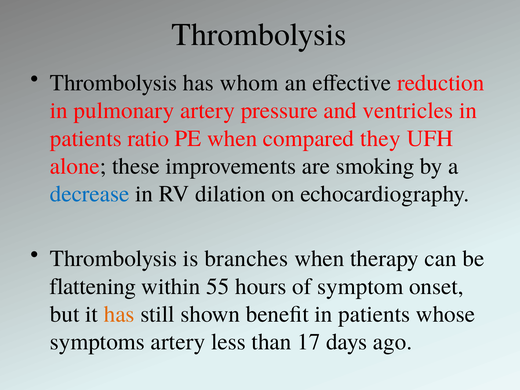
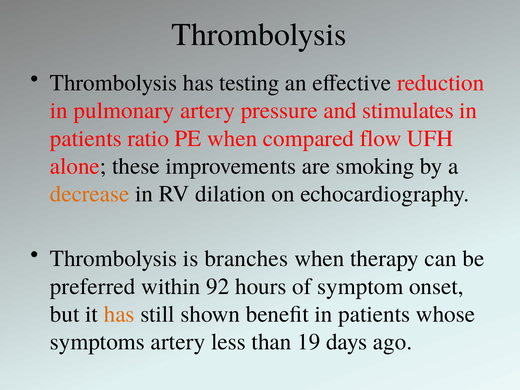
whom: whom -> testing
ventricles: ventricles -> stimulates
they: they -> flow
decrease colour: blue -> orange
flattening: flattening -> preferred
55: 55 -> 92
17: 17 -> 19
